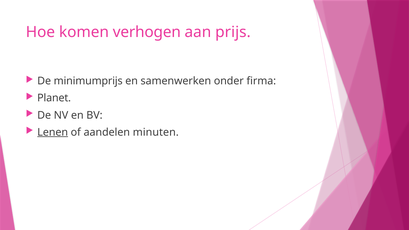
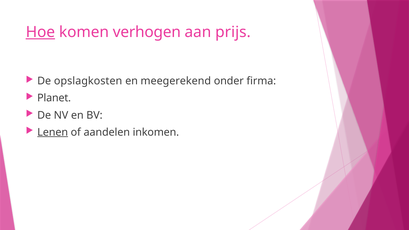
Hoe underline: none -> present
minimumprijs: minimumprijs -> opslagkosten
samenwerken: samenwerken -> meegerekend
minuten: minuten -> inkomen
